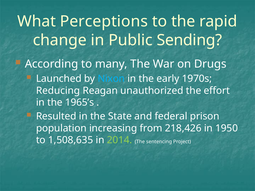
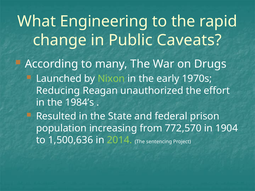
Perceptions: Perceptions -> Engineering
Sending: Sending -> Caveats
Nixon colour: light blue -> light green
1965’s: 1965’s -> 1984’s
218,426: 218,426 -> 772,570
1950: 1950 -> 1904
1,508,635: 1,508,635 -> 1,500,636
